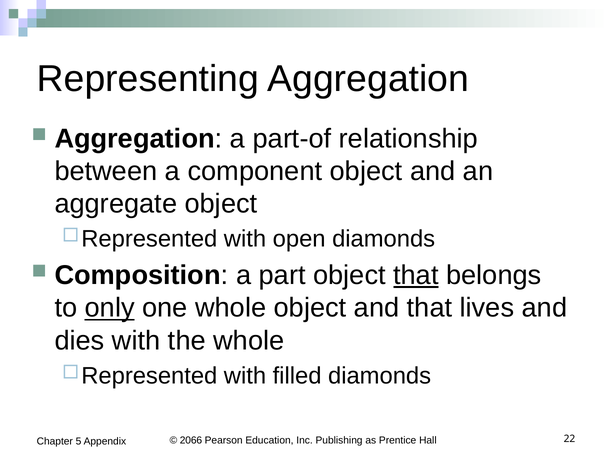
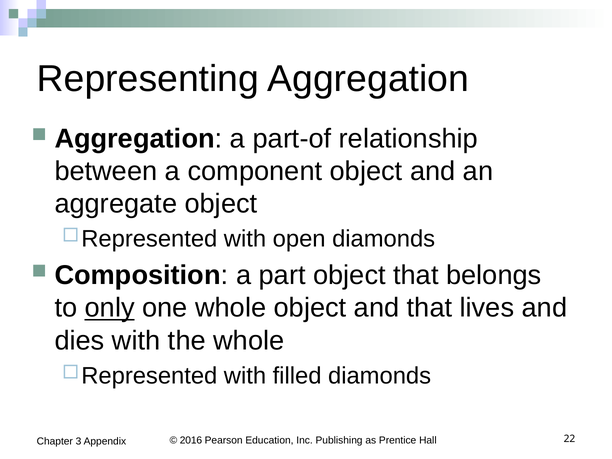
that at (416, 275) underline: present -> none
2066: 2066 -> 2016
5: 5 -> 3
